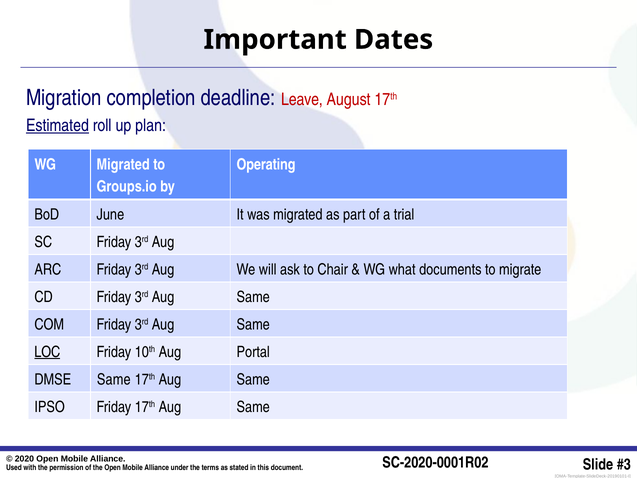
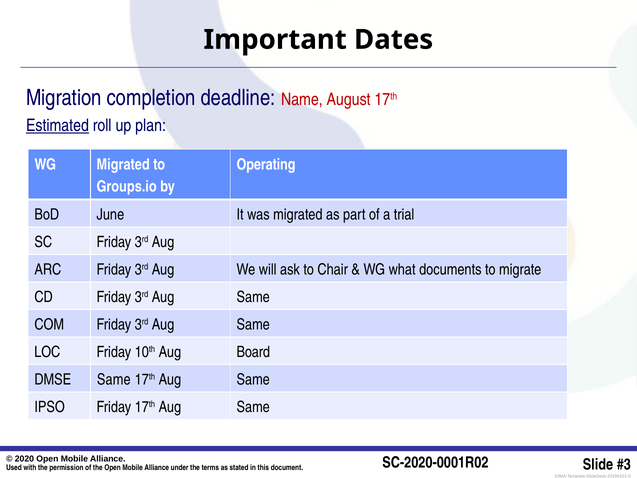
Leave: Leave -> Name
LOC underline: present -> none
Portal: Portal -> Board
